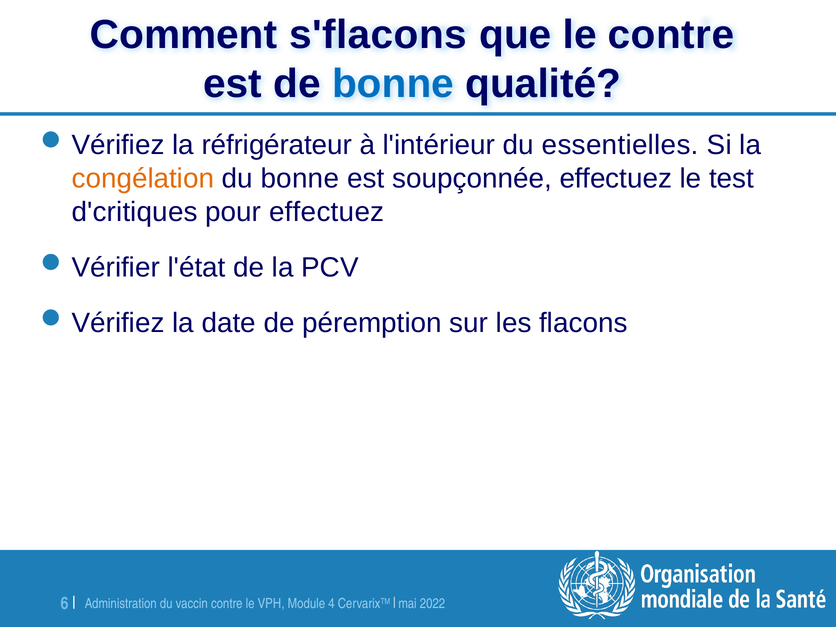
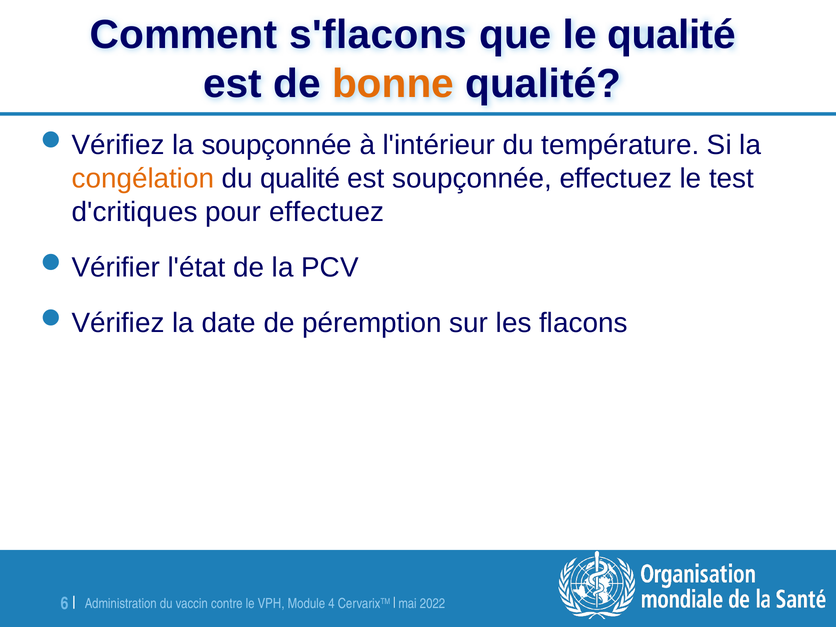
le contre: contre -> qualité
bonne at (393, 84) colour: blue -> orange
la réfrigérateur: réfrigérateur -> soupçonnée
essentielles: essentielles -> température
du bonne: bonne -> qualité
